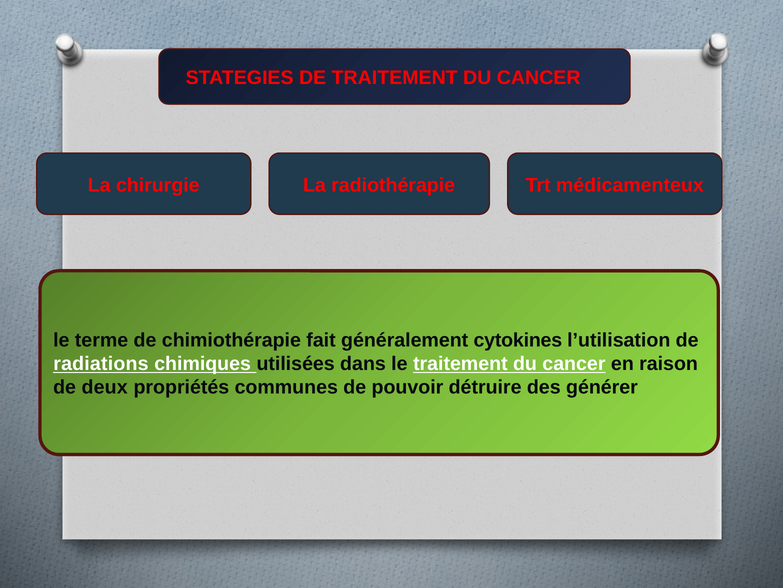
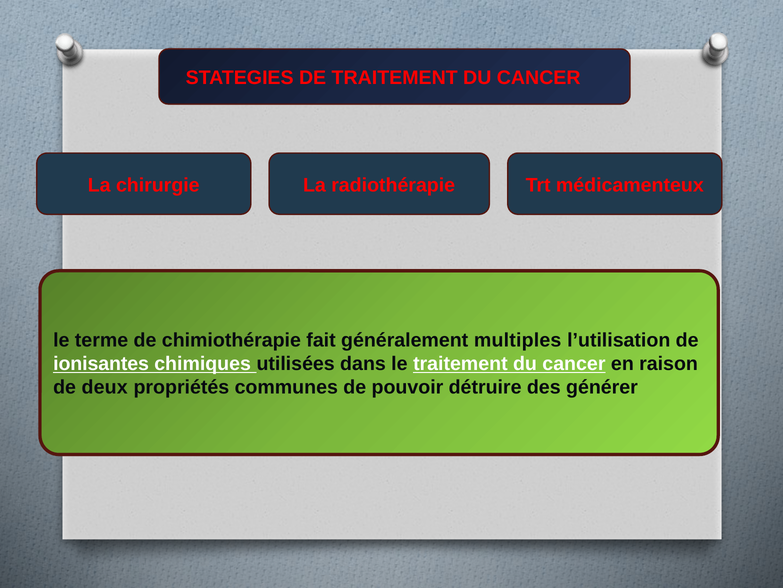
cytokines: cytokines -> multiples
radiations: radiations -> ionisantes
